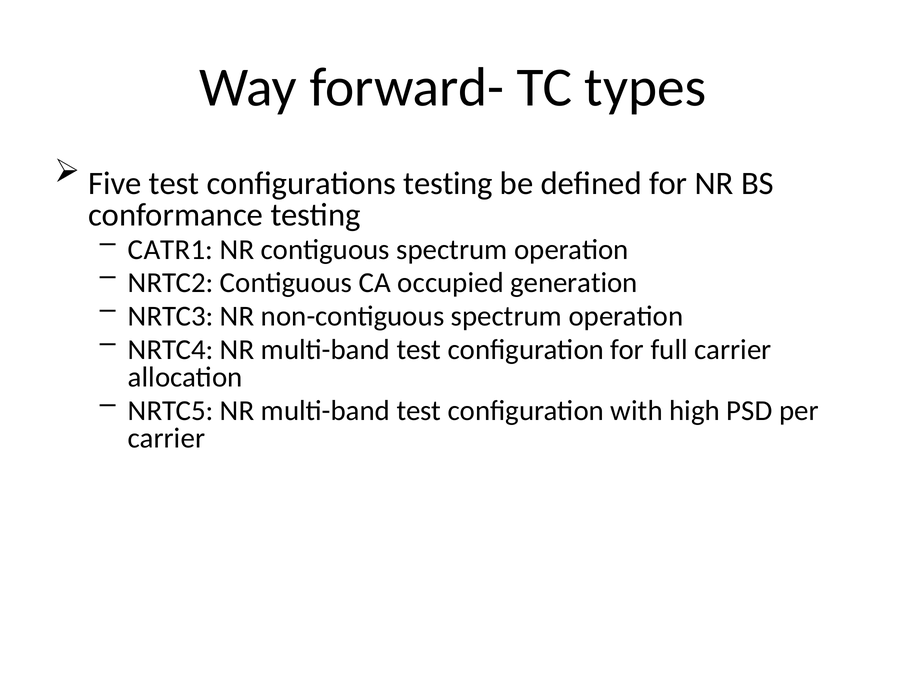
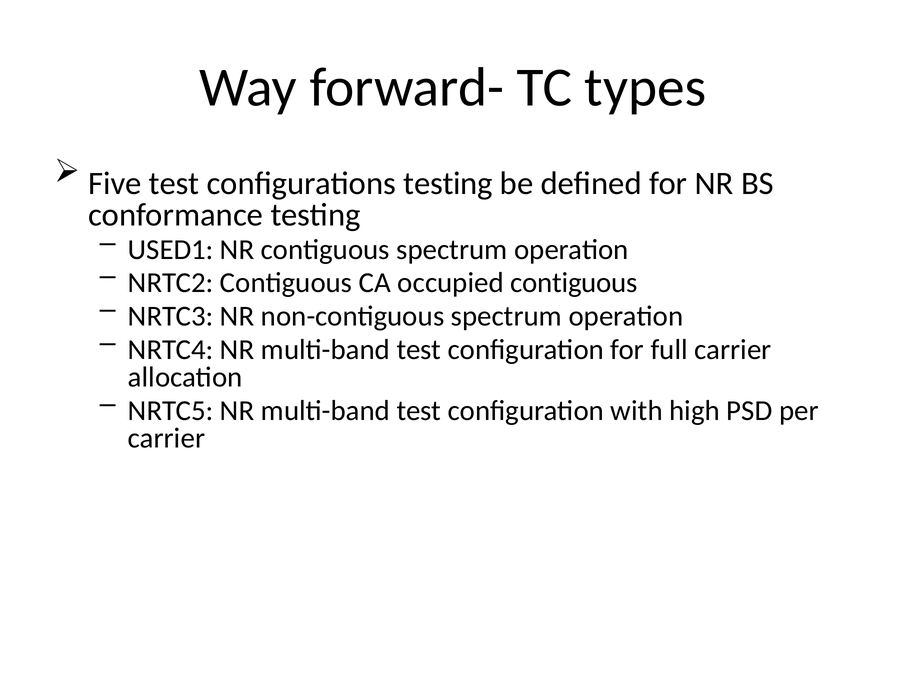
CATR1: CATR1 -> USED1
occupied generation: generation -> contiguous
